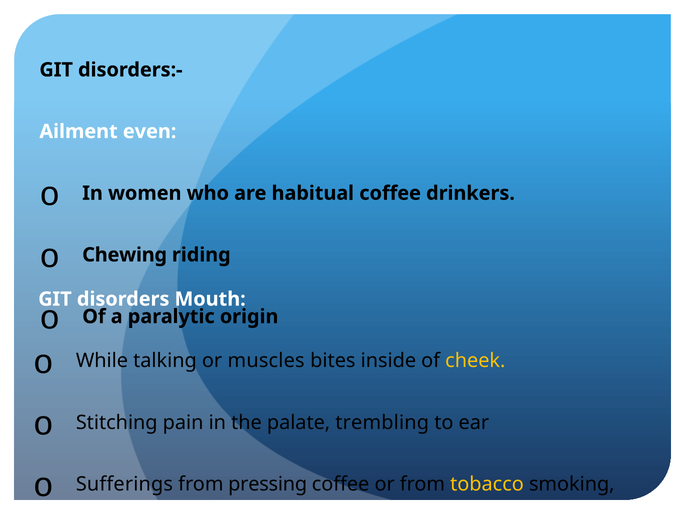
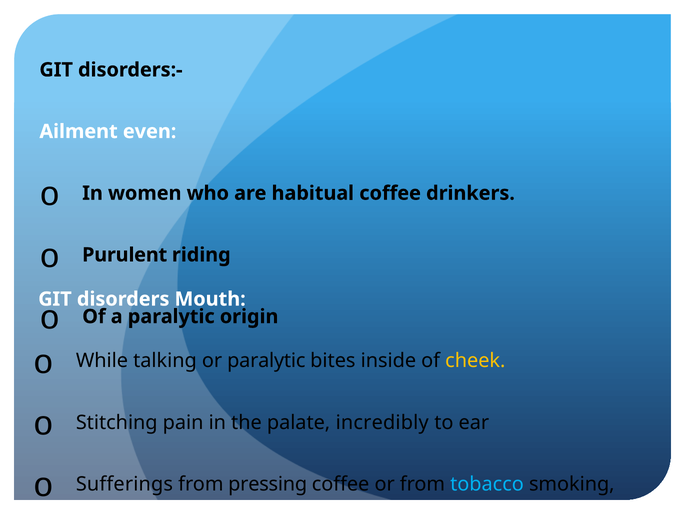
Chewing: Chewing -> Purulent
or muscles: muscles -> paralytic
trembling: trembling -> incredibly
tobacco colour: yellow -> light blue
